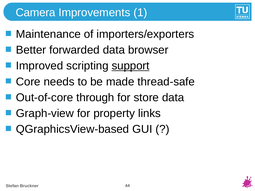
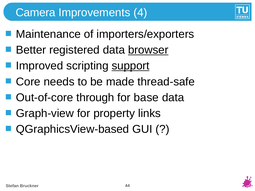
1: 1 -> 4
forwarded: forwarded -> registered
browser underline: none -> present
store: store -> base
